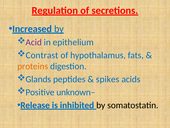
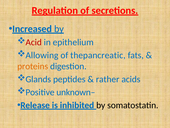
Acid colour: purple -> red
Contrast: Contrast -> Allowing
hypothalamus: hypothalamus -> thepancreatic
spikes: spikes -> rather
